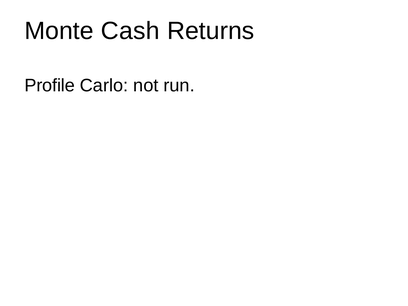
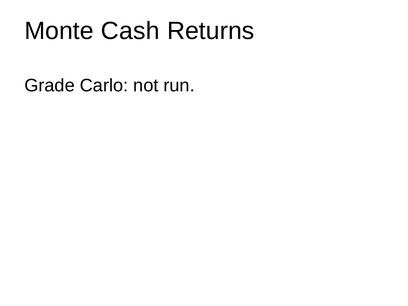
Profile: Profile -> Grade
